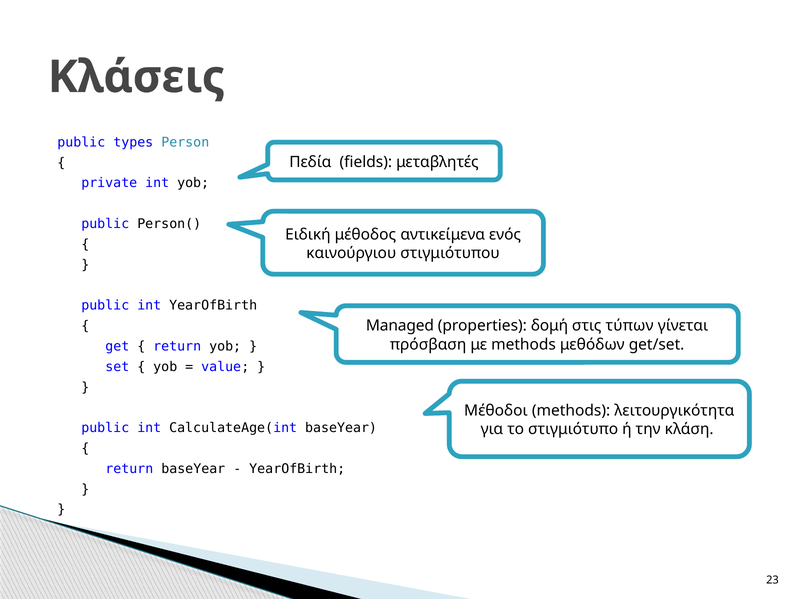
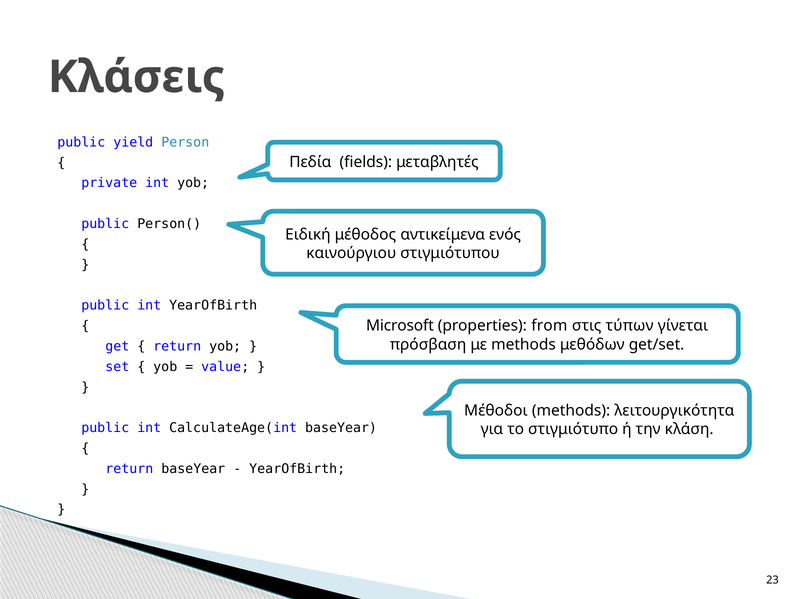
types: types -> yield
Managed: Managed -> Microsoft
δομή: δομή -> from
